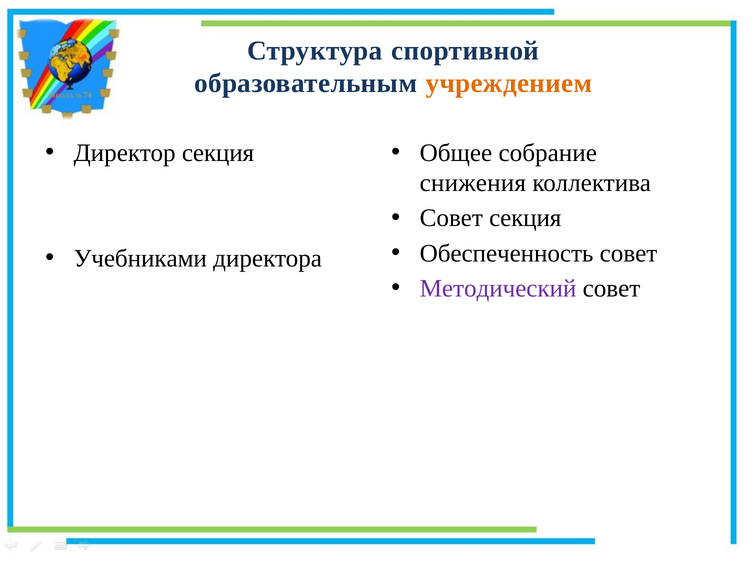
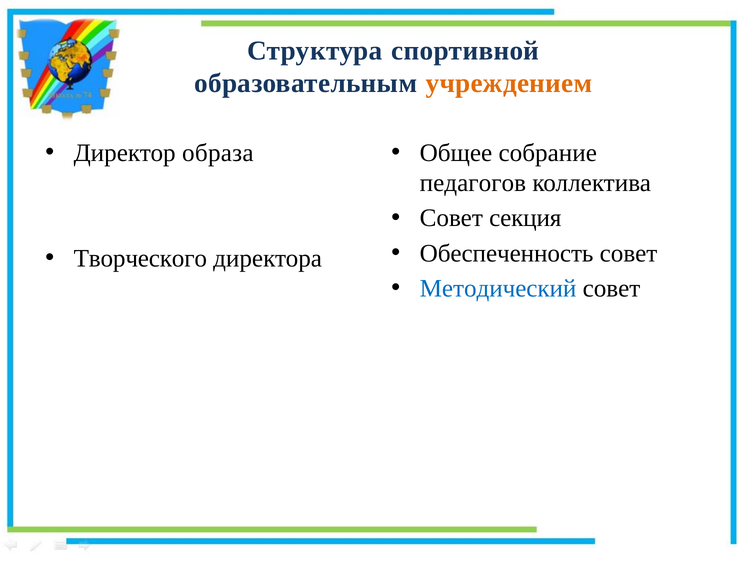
Директор секция: секция -> образа
снижения: снижения -> педагогов
Учебниками: Учебниками -> Творческого
Методический colour: purple -> blue
